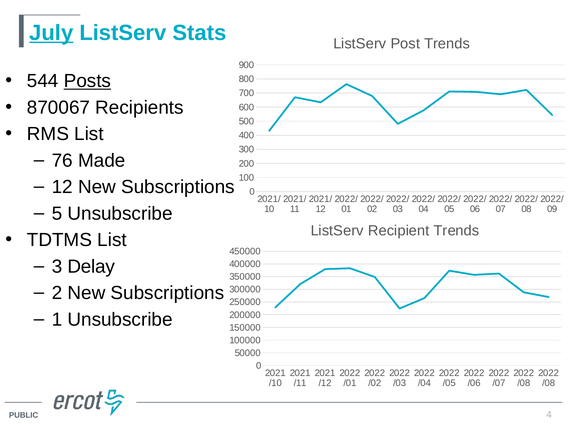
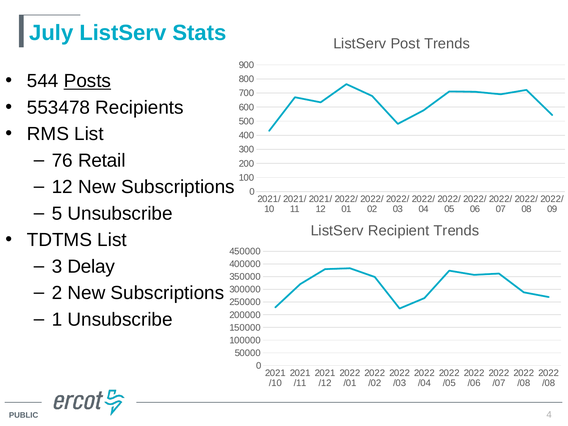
July underline: present -> none
870067: 870067 -> 553478
Made: Made -> Retail
